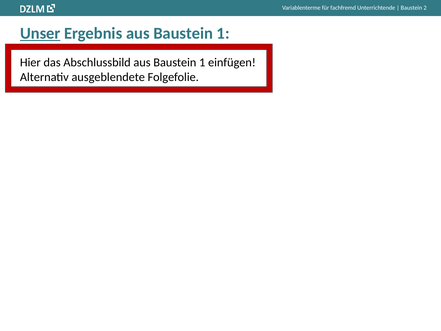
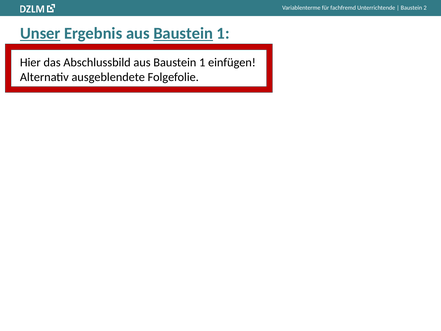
Baustein at (183, 33) underline: none -> present
